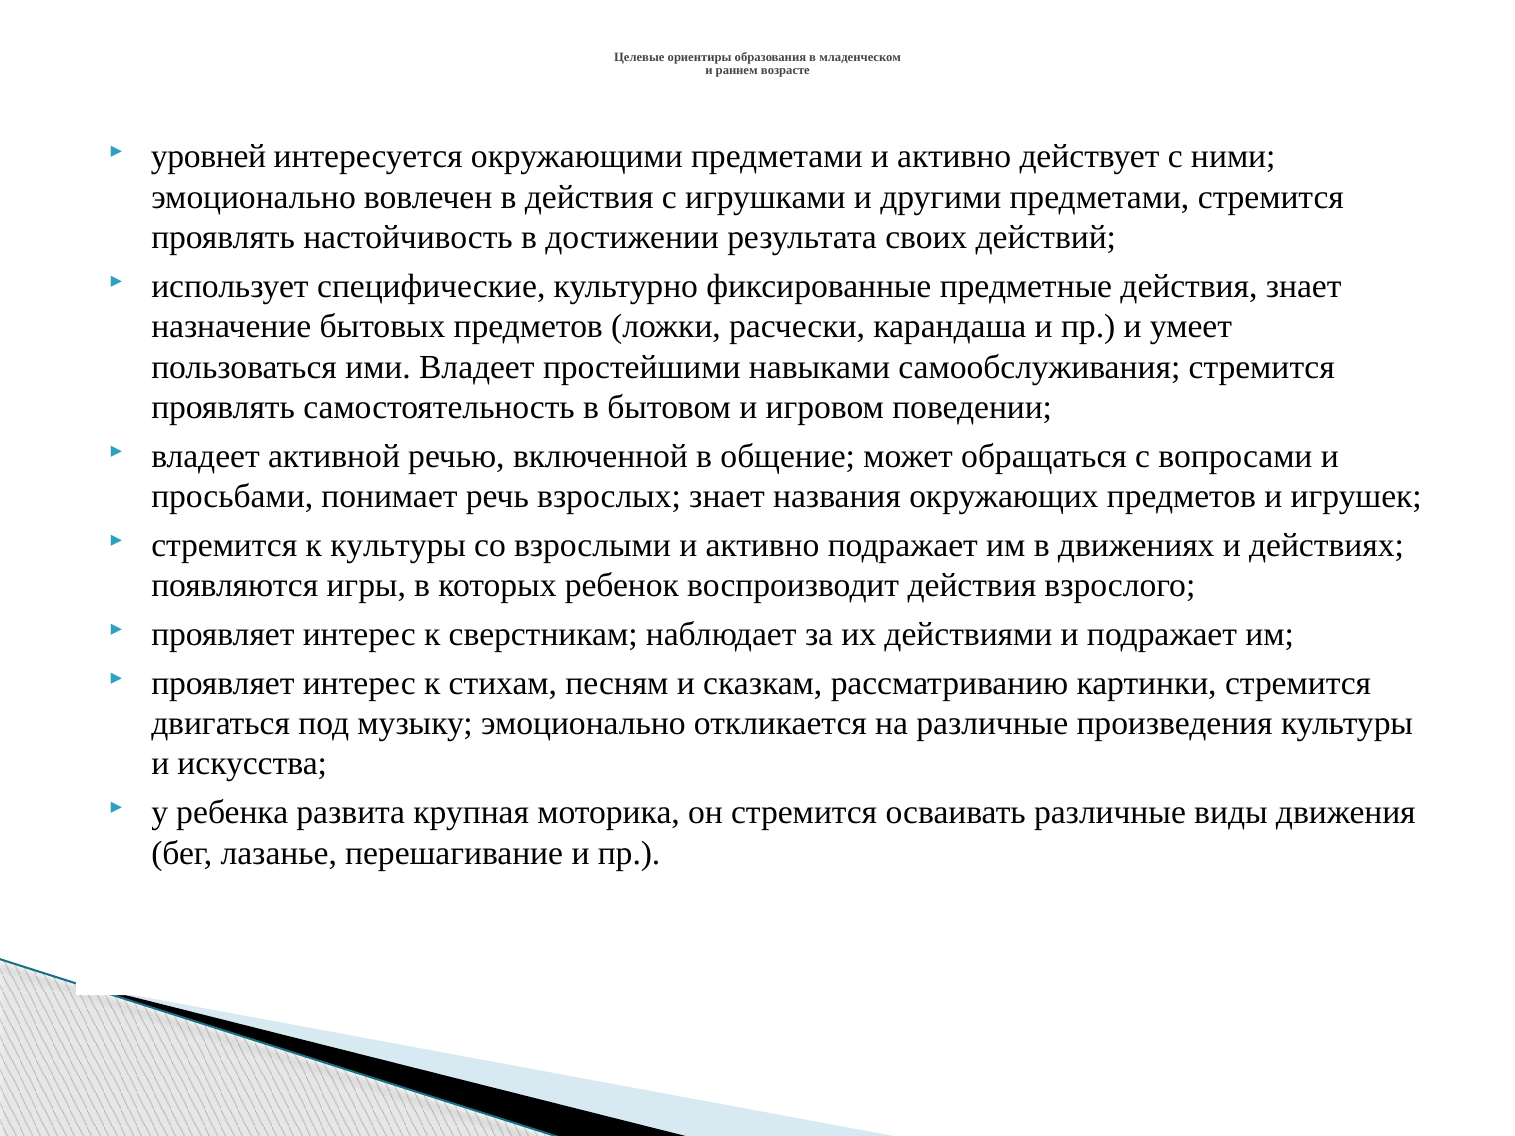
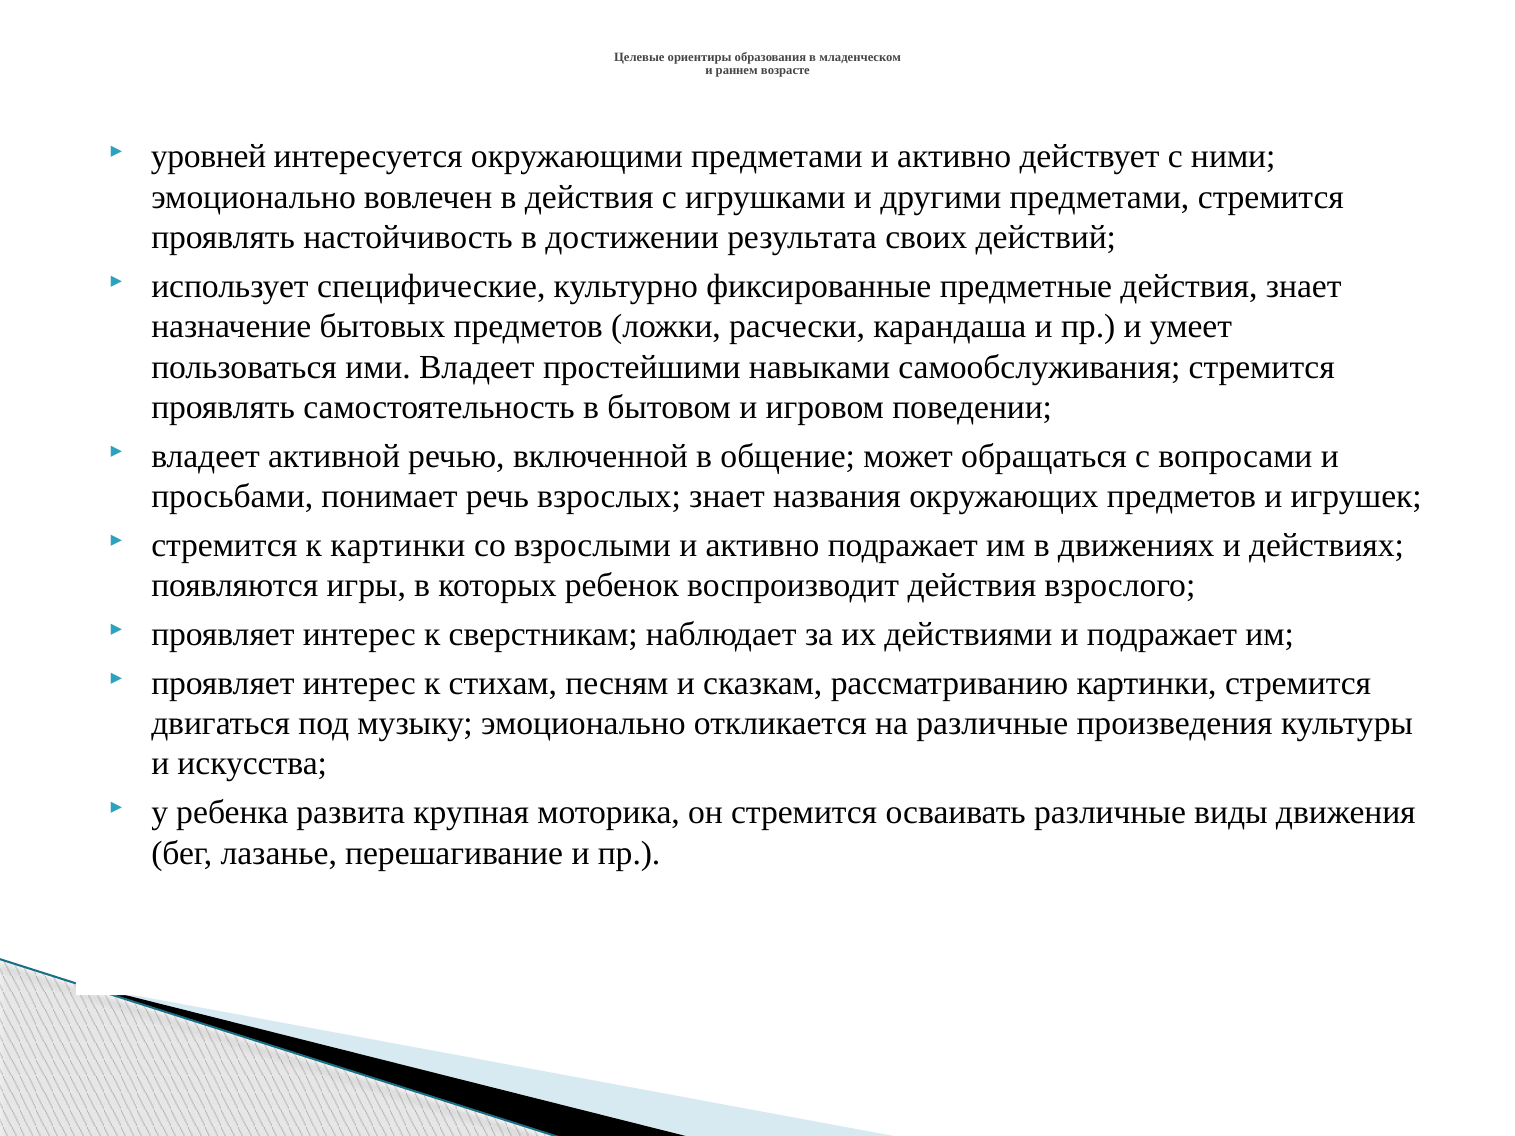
к культуры: культуры -> картинки
